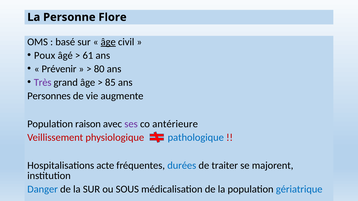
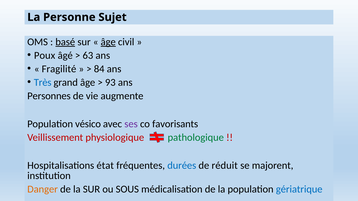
Flore: Flore -> Sujet
basé underline: none -> present
61: 61 -> 63
Prévenir: Prévenir -> Fragilité
80: 80 -> 84
Très colour: purple -> blue
85: 85 -> 93
raison: raison -> vésico
antérieure: antérieure -> favorisants
pathologique colour: blue -> green
acte: acte -> état
traiter: traiter -> réduit
Danger colour: blue -> orange
